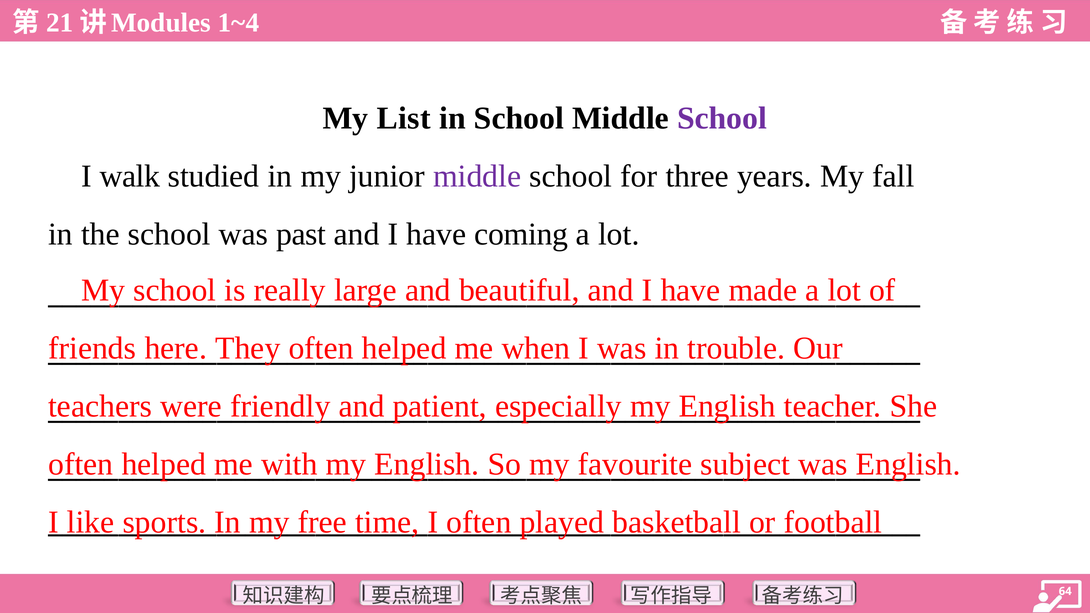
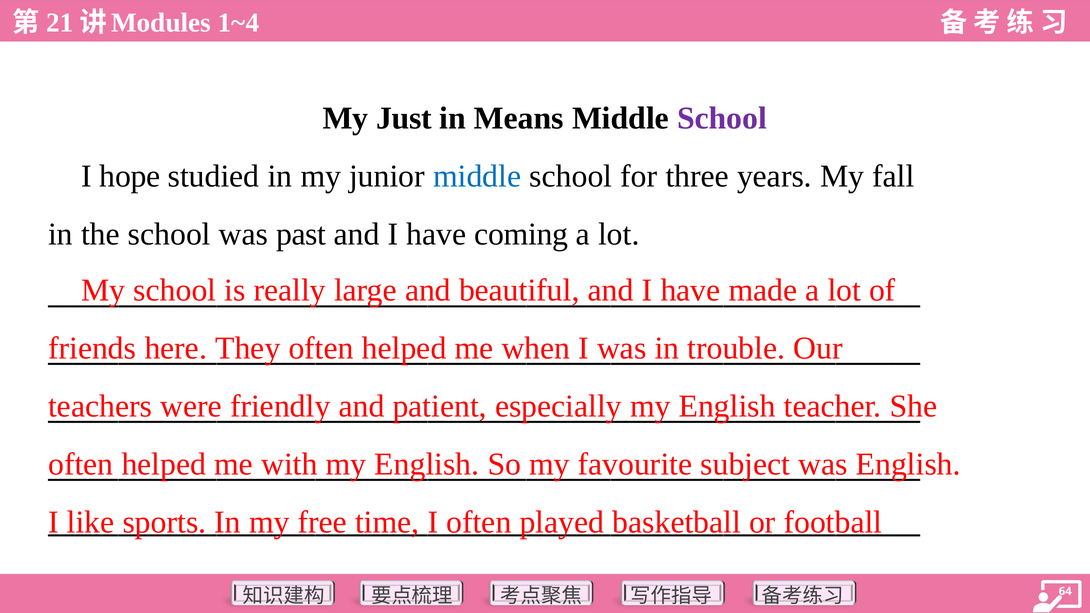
List: List -> Just
in School: School -> Means
walk: walk -> hope
middle at (477, 176) colour: purple -> blue
